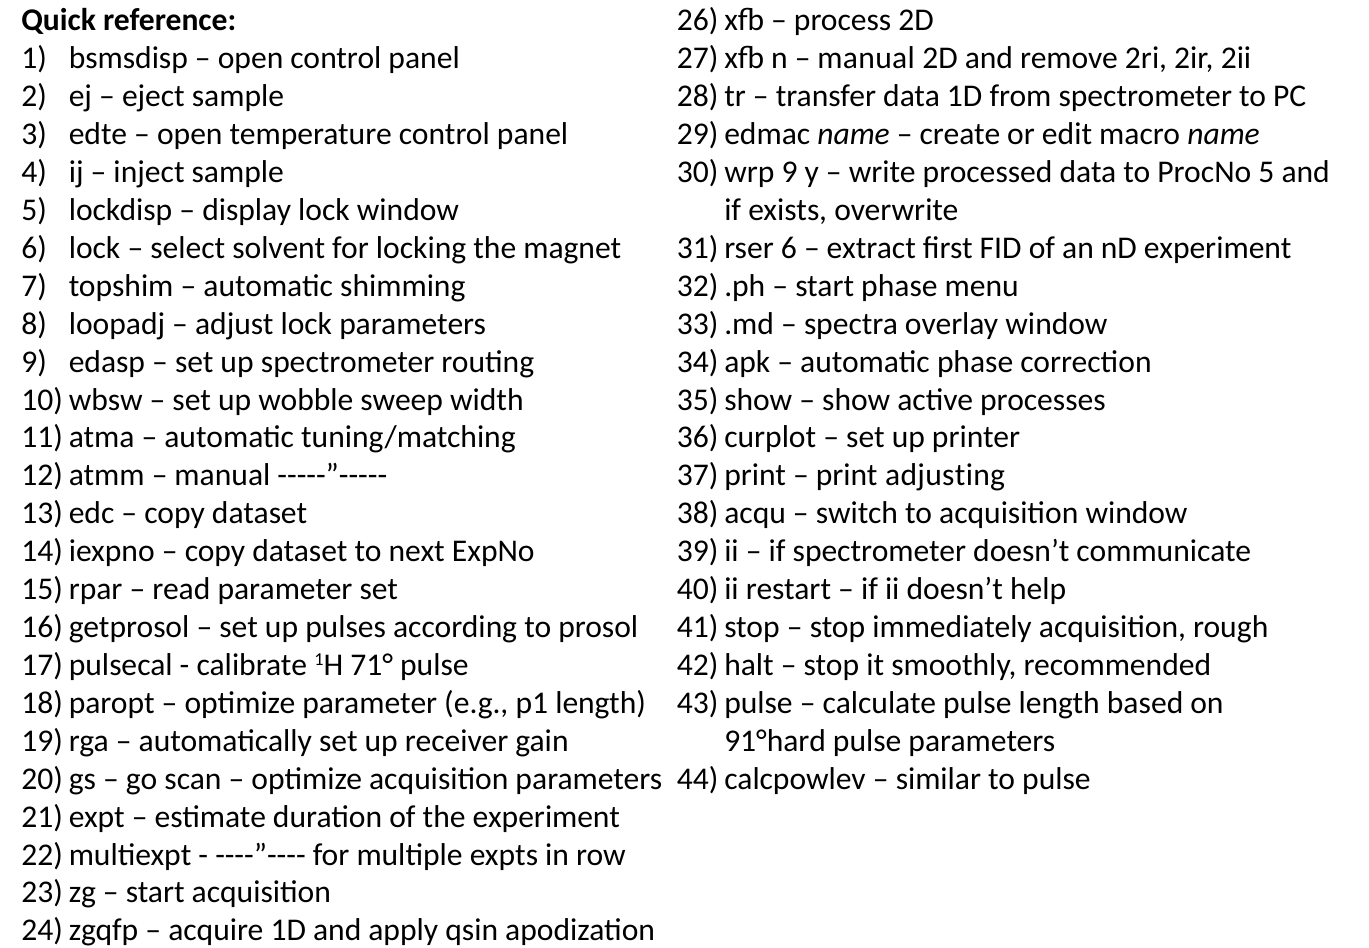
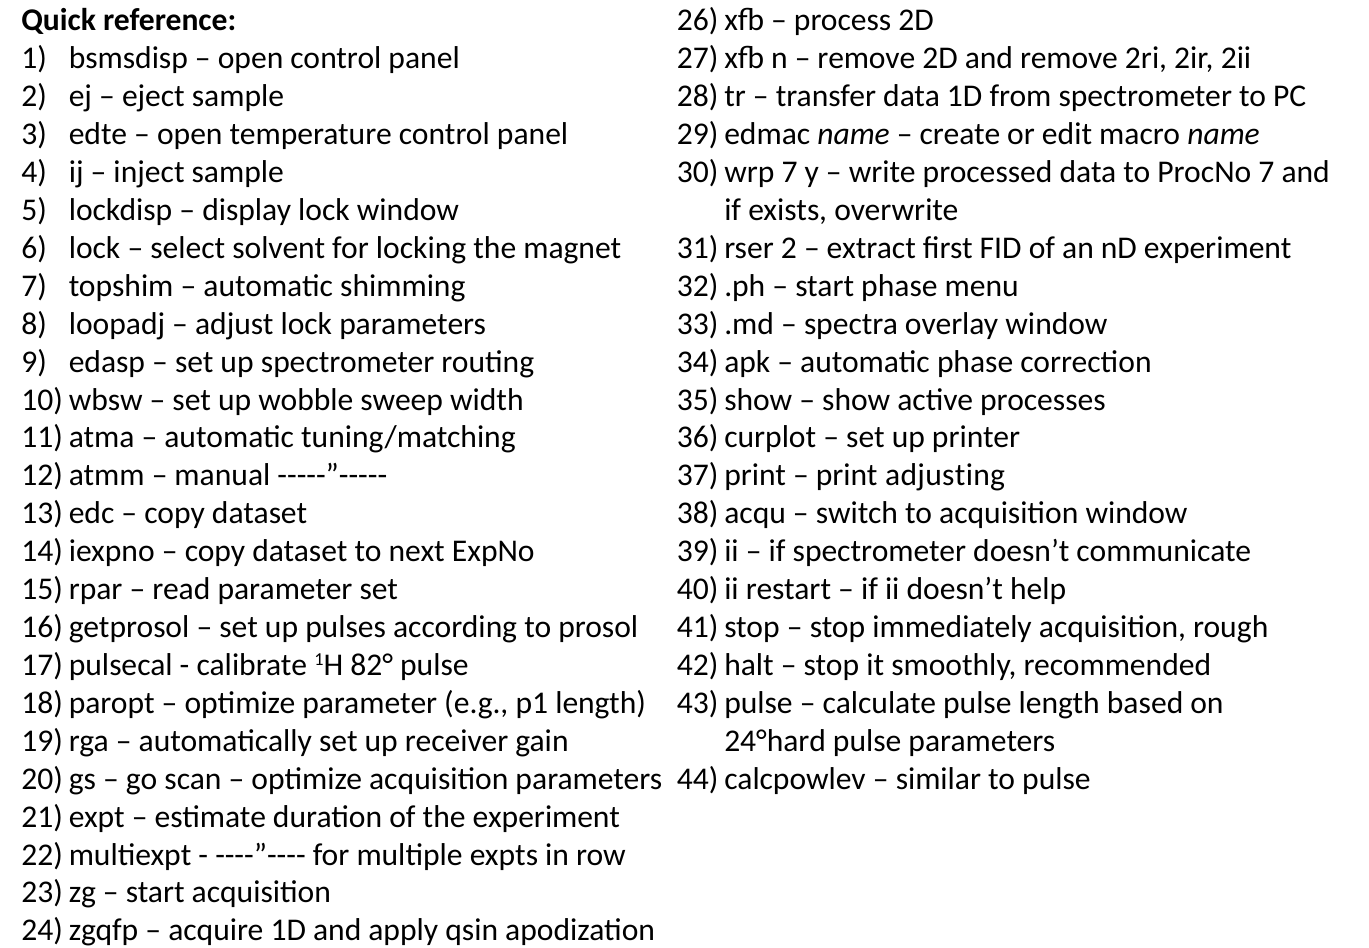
manual at (866, 58): manual -> remove
9 at (790, 172): 9 -> 7
ProcNo 5: 5 -> 7
6 at (789, 248): 6 -> 2
71°: 71° -> 82°
91°hard: 91°hard -> 24°hard
